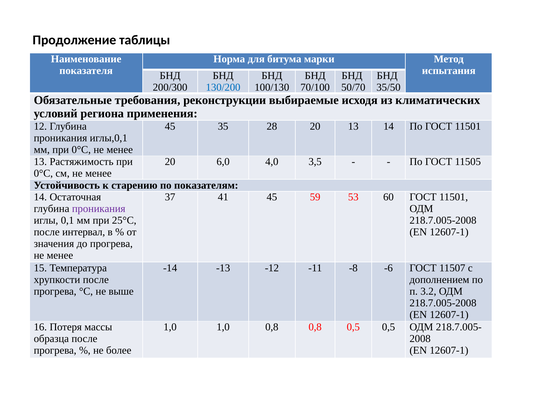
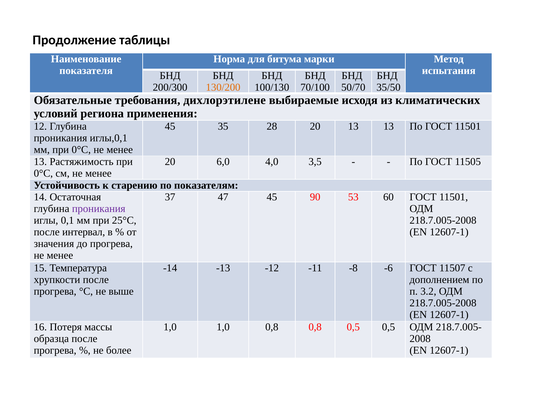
130/200 colour: blue -> orange
реконструкции: реконструкции -> дихлорэтилене
13 14: 14 -> 13
41: 41 -> 47
59: 59 -> 90
